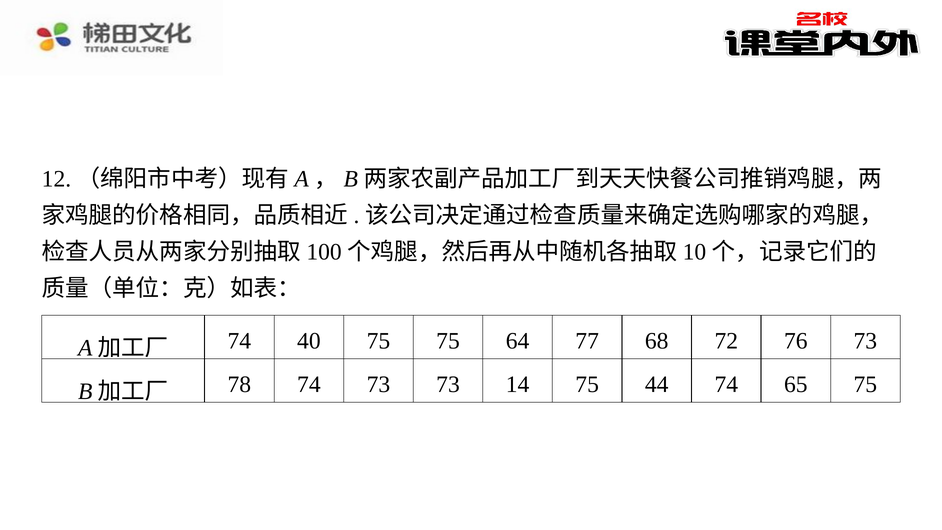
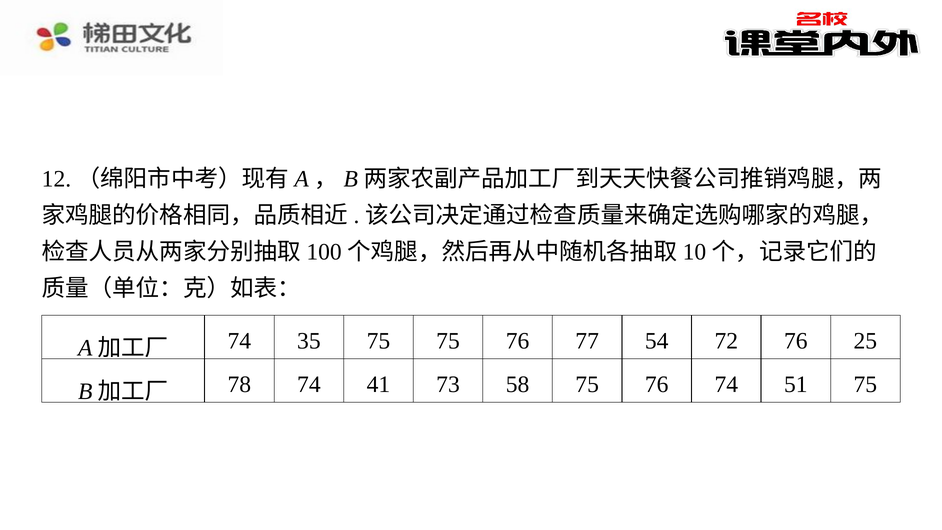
40: 40 -> 35
75 75 64: 64 -> 76
68: 68 -> 54
76 73: 73 -> 25
74 73: 73 -> 41
14: 14 -> 58
44 at (657, 384): 44 -> 76
65: 65 -> 51
